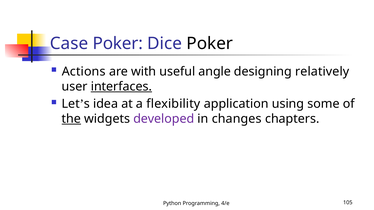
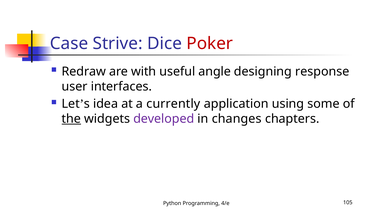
Case Poker: Poker -> Strive
Poker at (210, 44) colour: black -> red
Actions: Actions -> Redraw
relatively: relatively -> response
interfaces underline: present -> none
flexibility: flexibility -> currently
